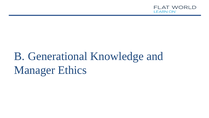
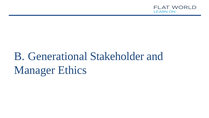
Knowledge: Knowledge -> Stakeholder
